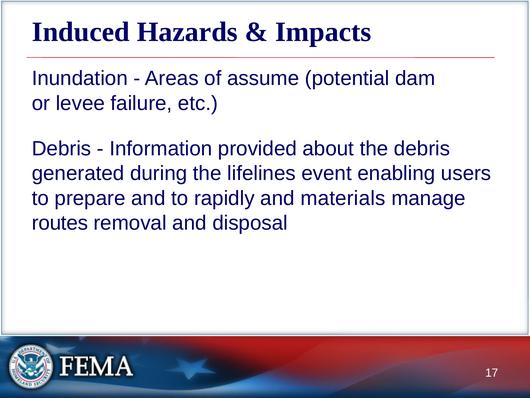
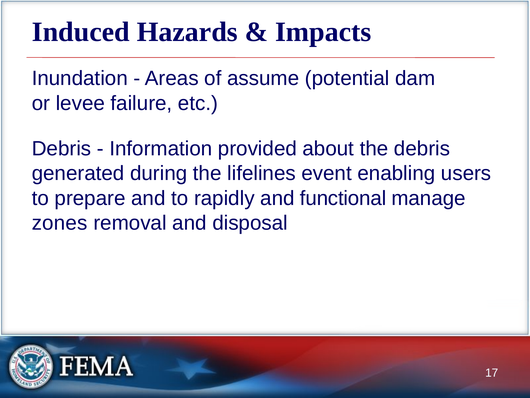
materials: materials -> functional
routes: routes -> zones
